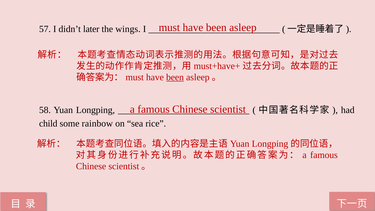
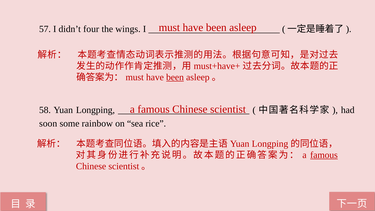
later: later -> four
child: child -> soon
famous at (324, 155) underline: none -> present
